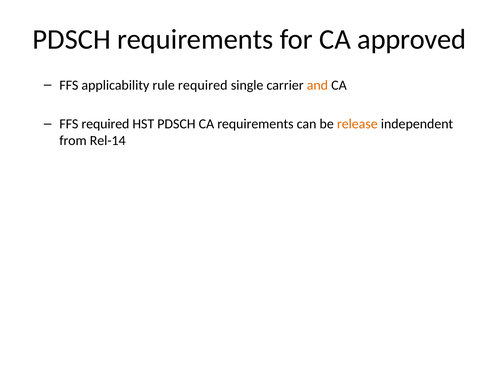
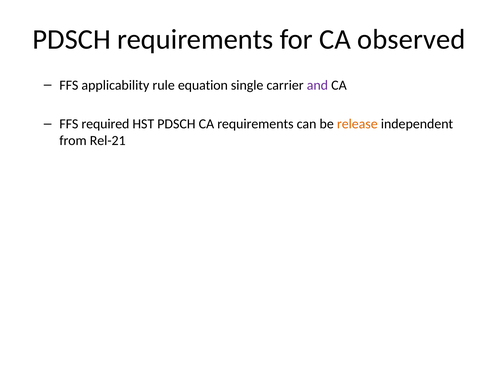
approved: approved -> observed
rule required: required -> equation
and colour: orange -> purple
Rel-14: Rel-14 -> Rel-21
